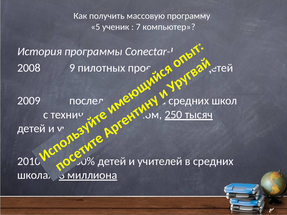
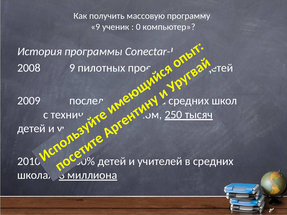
5 at (95, 27): 5 -> 9
7: 7 -> 0
